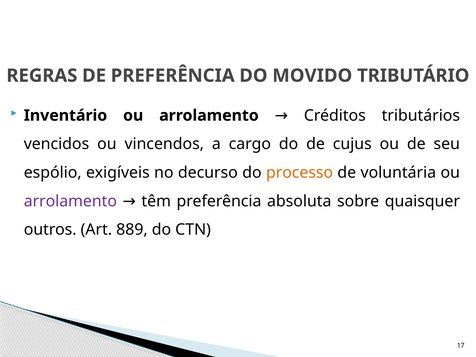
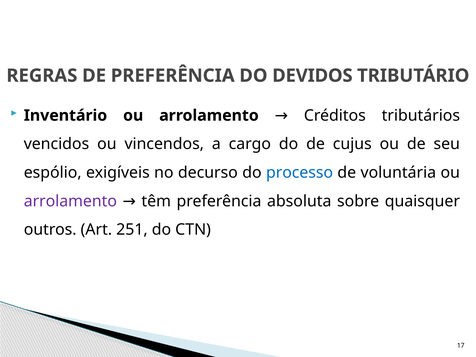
MOVIDO: MOVIDO -> DEVIDOS
processo colour: orange -> blue
889: 889 -> 251
